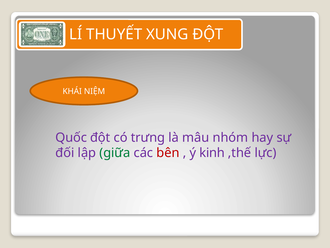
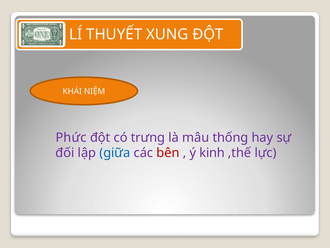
Quốc: Quốc -> Phức
nhóm: nhóm -> thống
giữa colour: green -> blue
